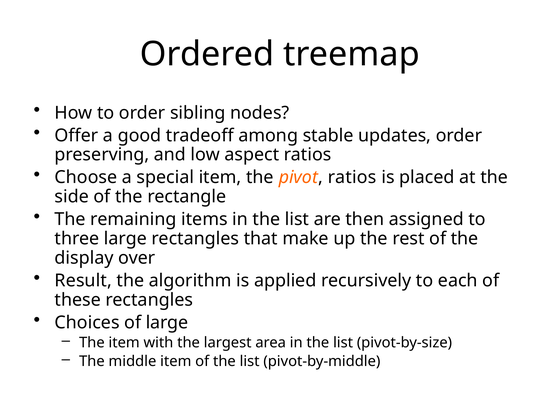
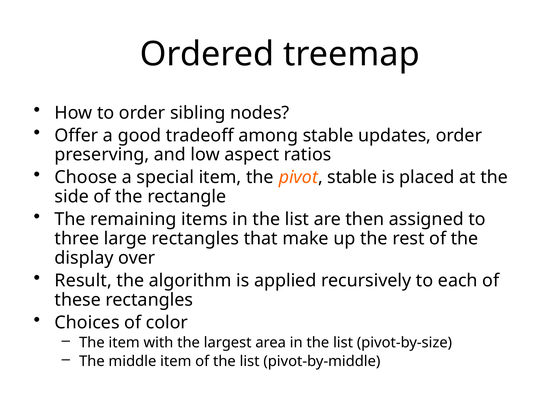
pivot ratios: ratios -> stable
of large: large -> color
